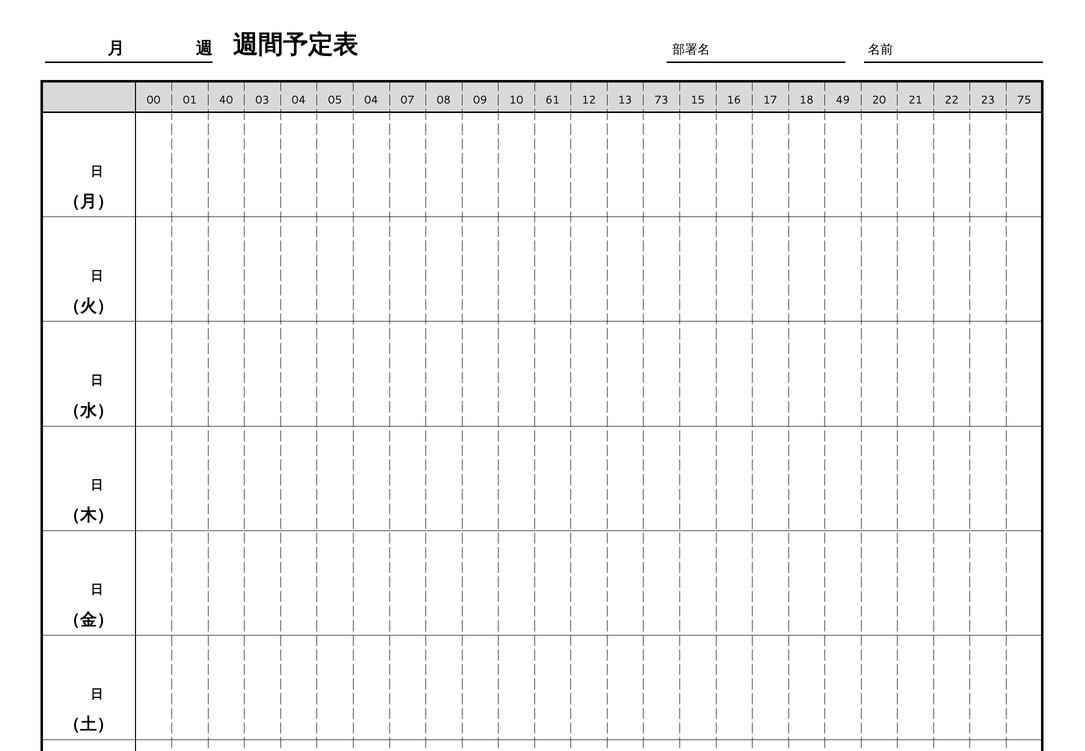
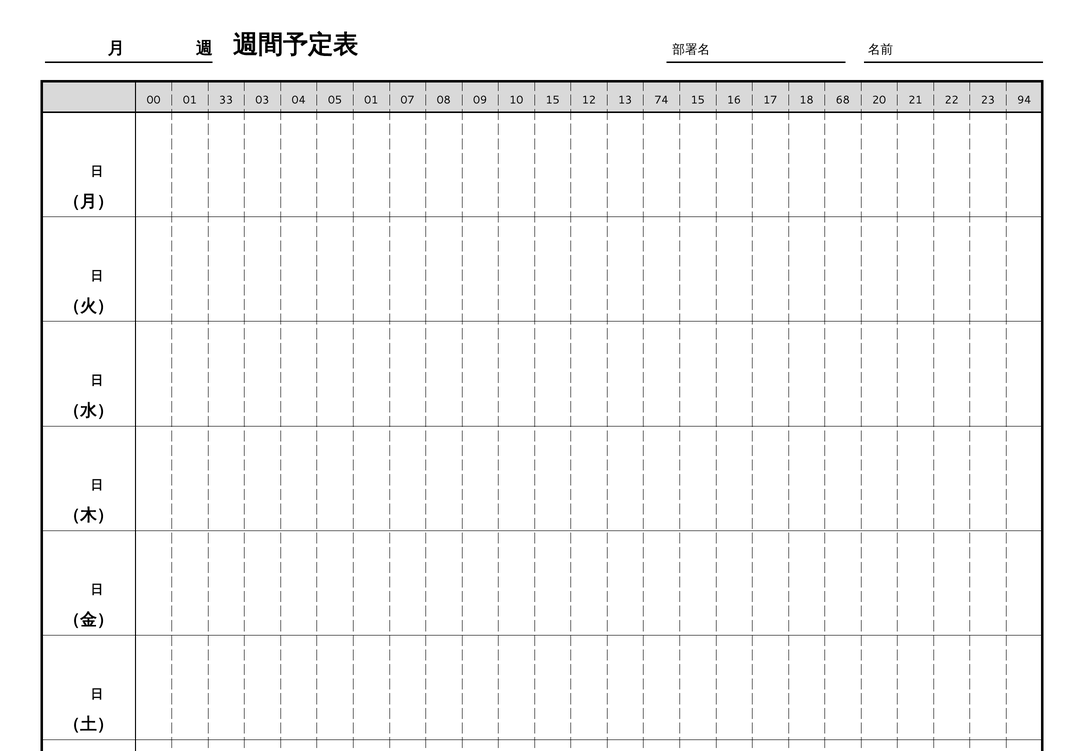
40: 40 -> 33
05 04: 04 -> 01
10 61: 61 -> 15
73: 73 -> 74
49: 49 -> 68
75: 75 -> 94
